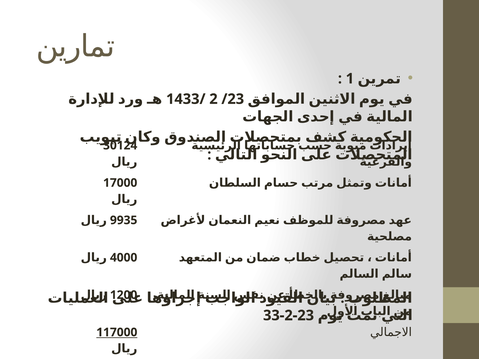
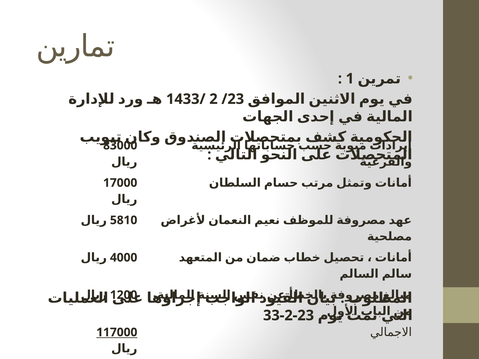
30124: 30124 -> 83000
9935: 9935 -> 5810
